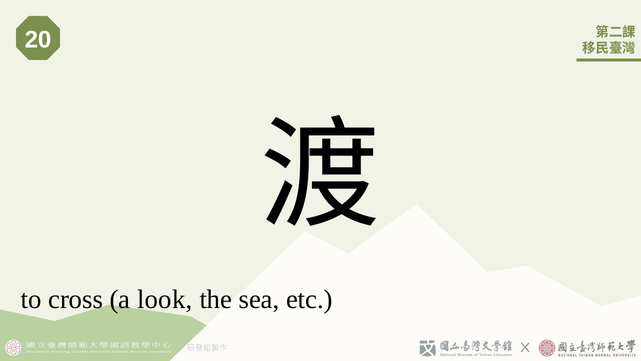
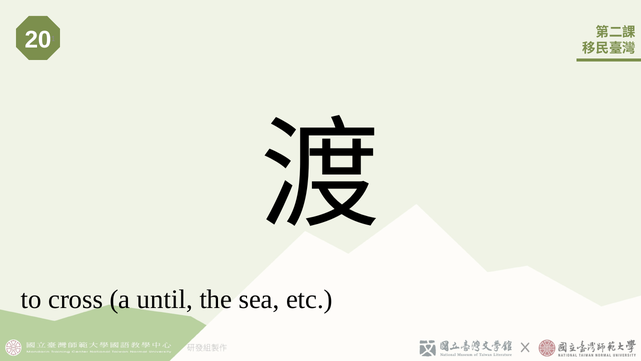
look: look -> until
